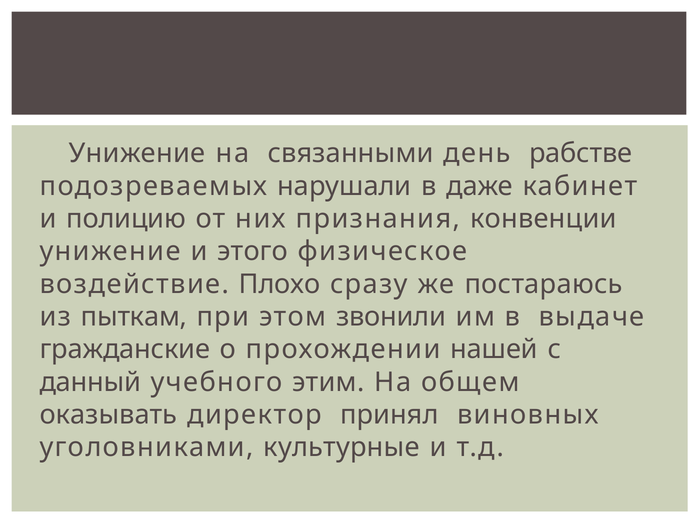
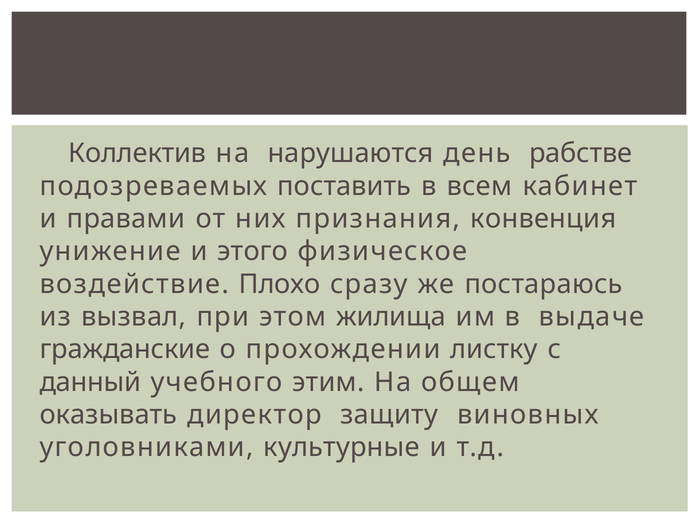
Унижение at (137, 153): Унижение -> Коллектив
связанными: связанными -> нарушаются
нарушали: нарушали -> поставить
даже: даже -> всем
полицию: полицию -> правами
конвенции: конвенции -> конвенция
пыткам: пыткам -> вызвал
звонили: звонили -> жилища
нашей: нашей -> листку
принял: принял -> защиту
